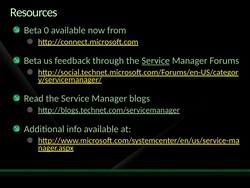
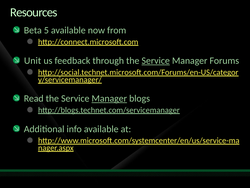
0: 0 -> 5
Beta at (33, 61): Beta -> Unit
Manager at (109, 98) underline: none -> present
